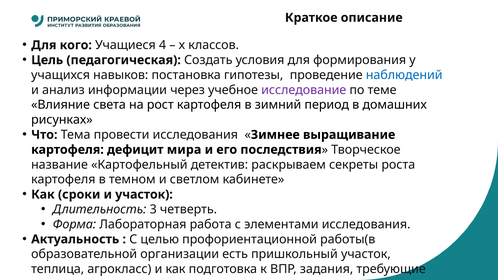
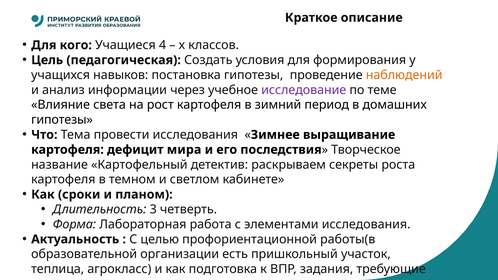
наблюдений colour: blue -> orange
рисунках at (62, 120): рисунках -> гипотезы
и участок: участок -> планом
